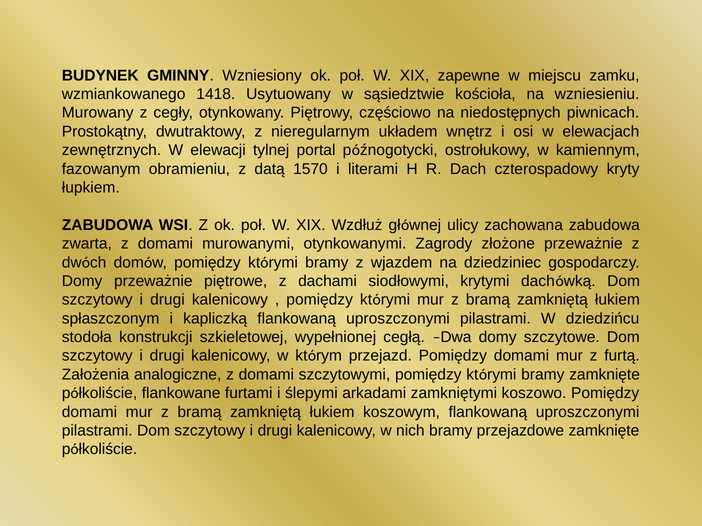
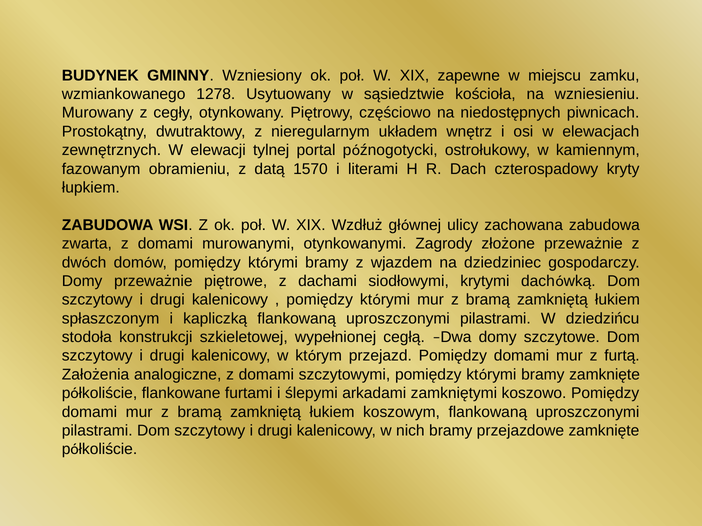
1418: 1418 -> 1278
